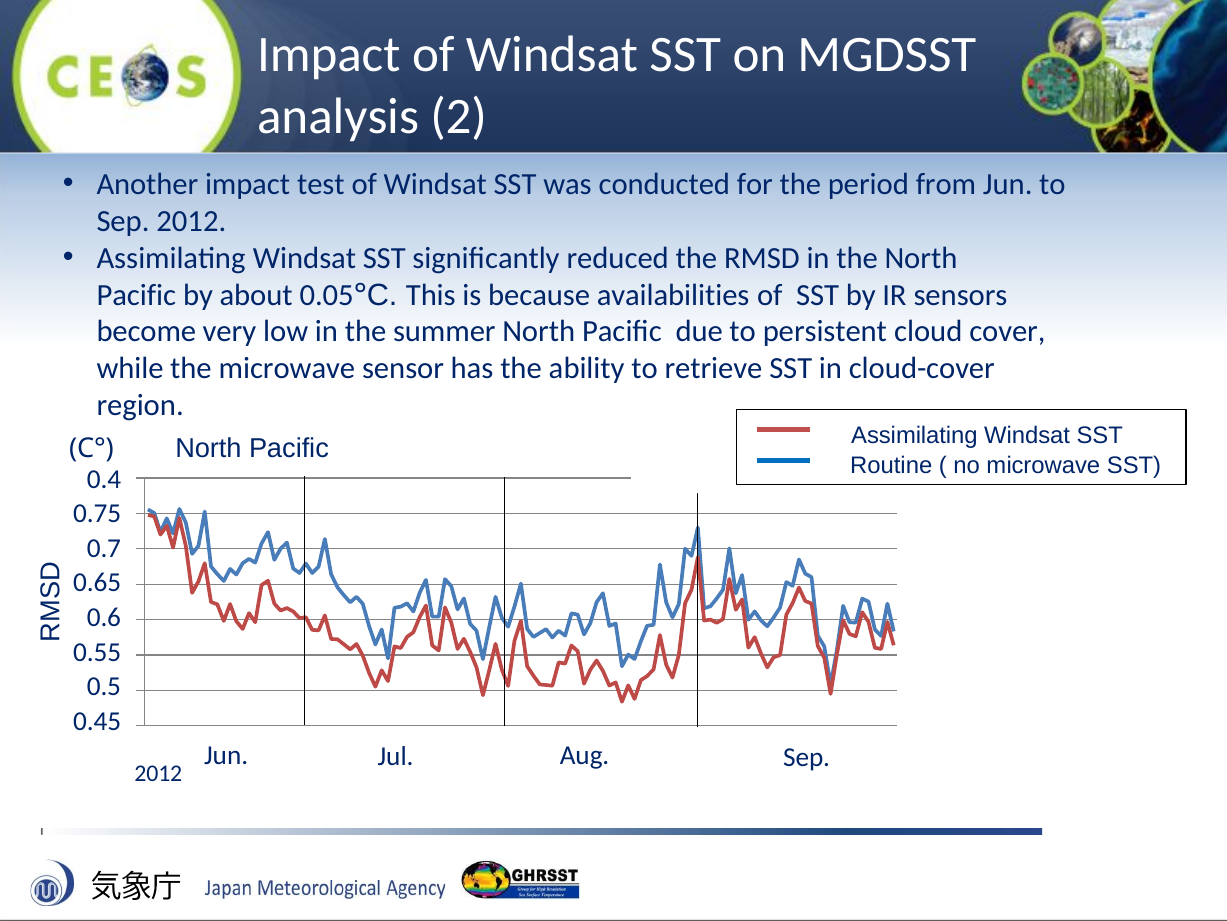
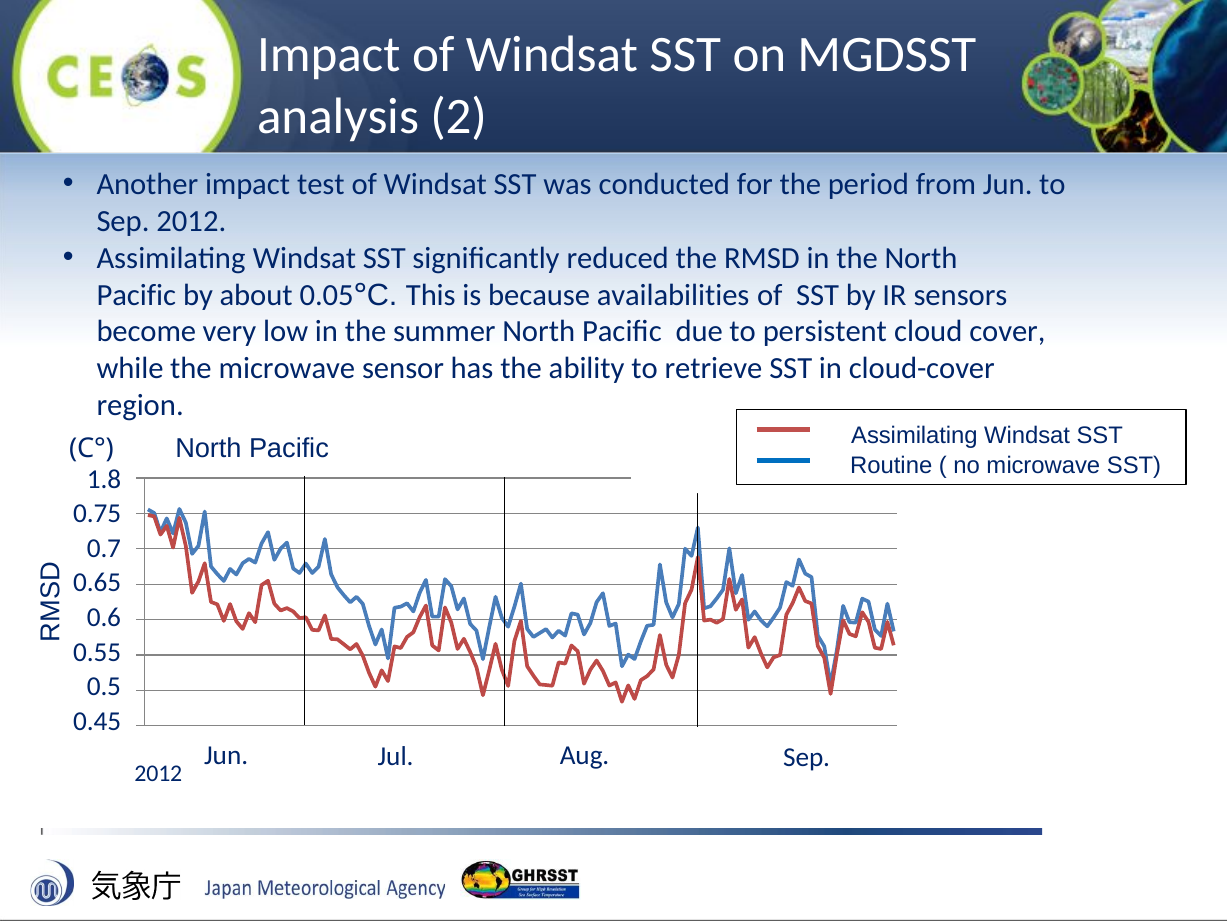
0.4: 0.4 -> 1.8
